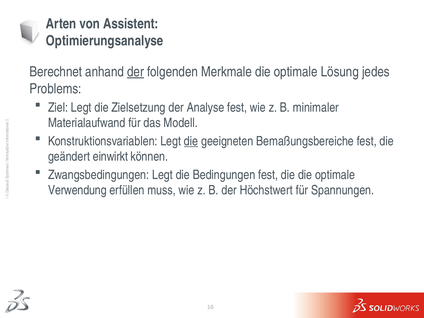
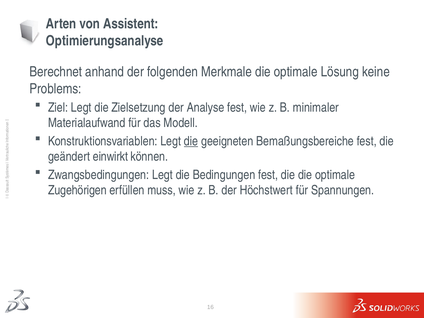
der at (136, 72) underline: present -> none
jedes: jedes -> keine
Verwendung: Verwendung -> Zugehörigen
